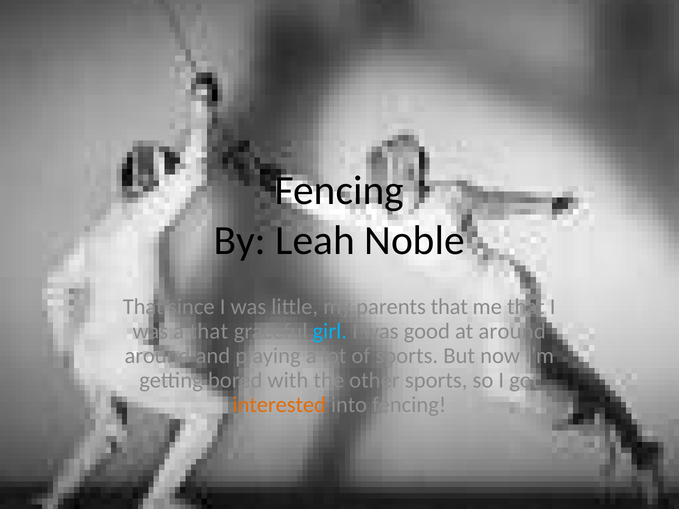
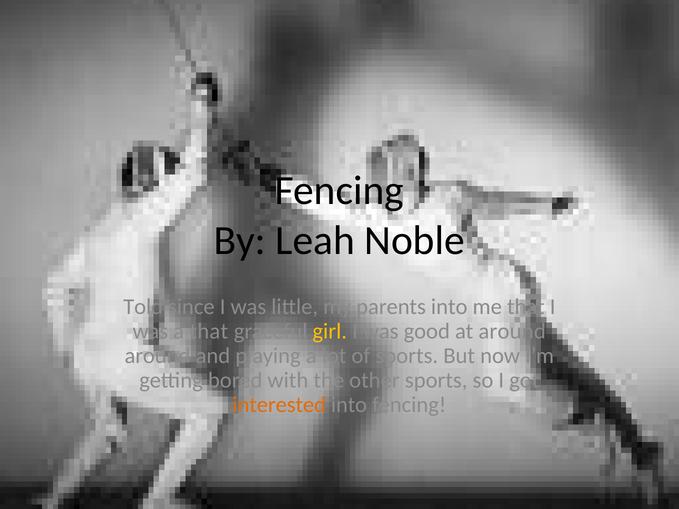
That at (143, 307): That -> Told
parents that: that -> into
girl colour: light blue -> yellow
